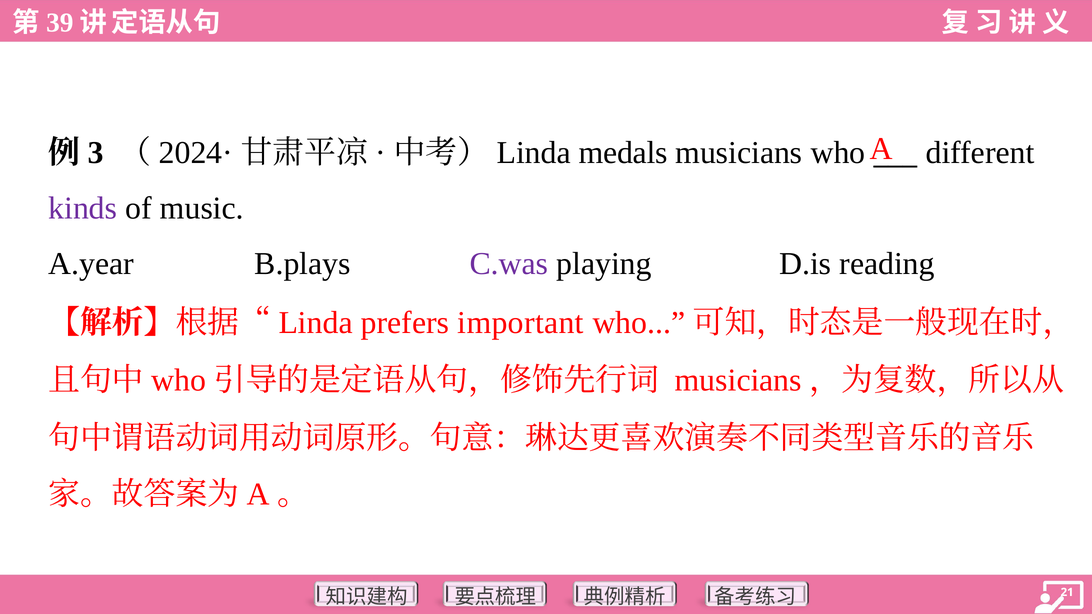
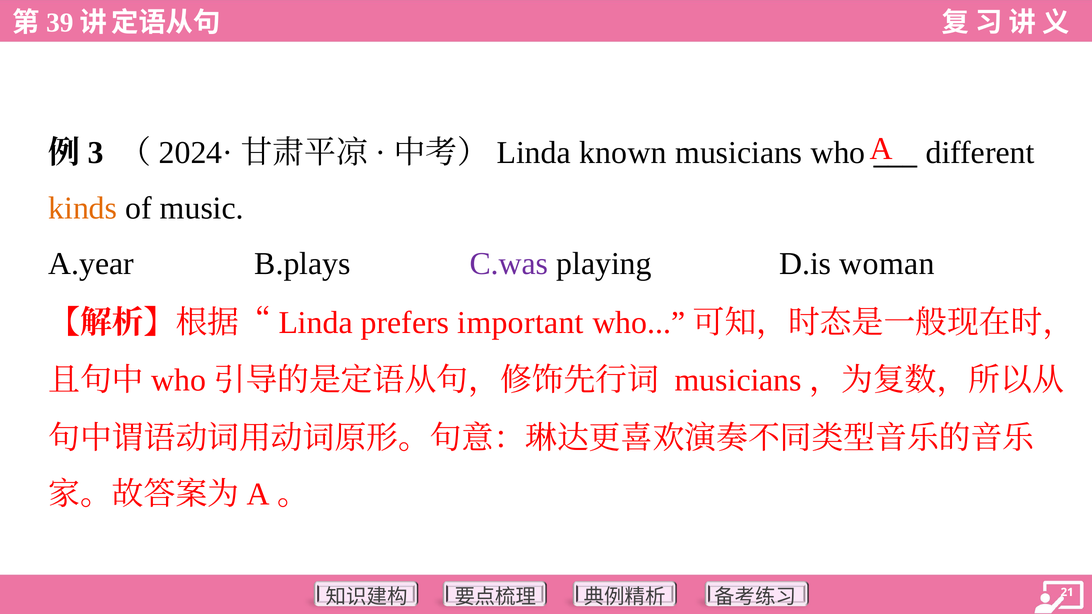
medals: medals -> known
kinds colour: purple -> orange
reading: reading -> woman
